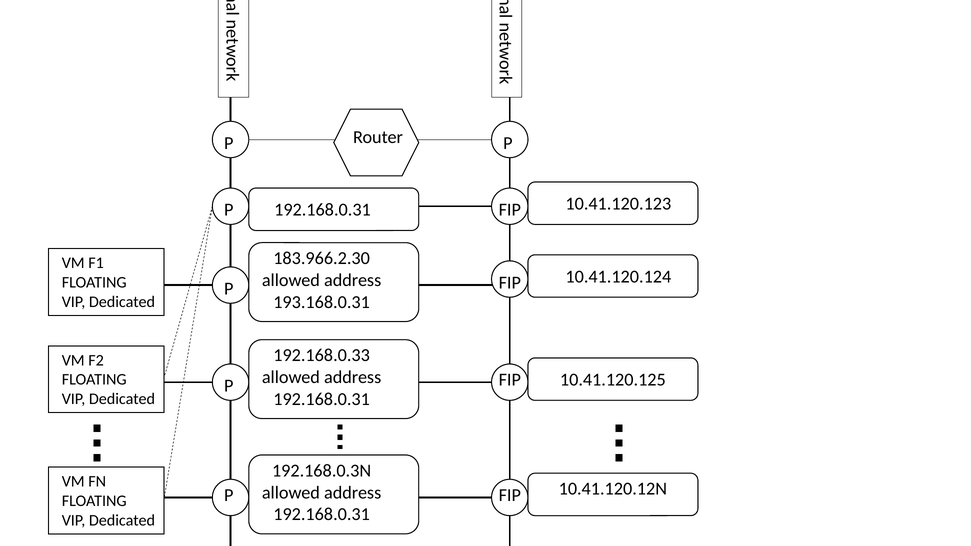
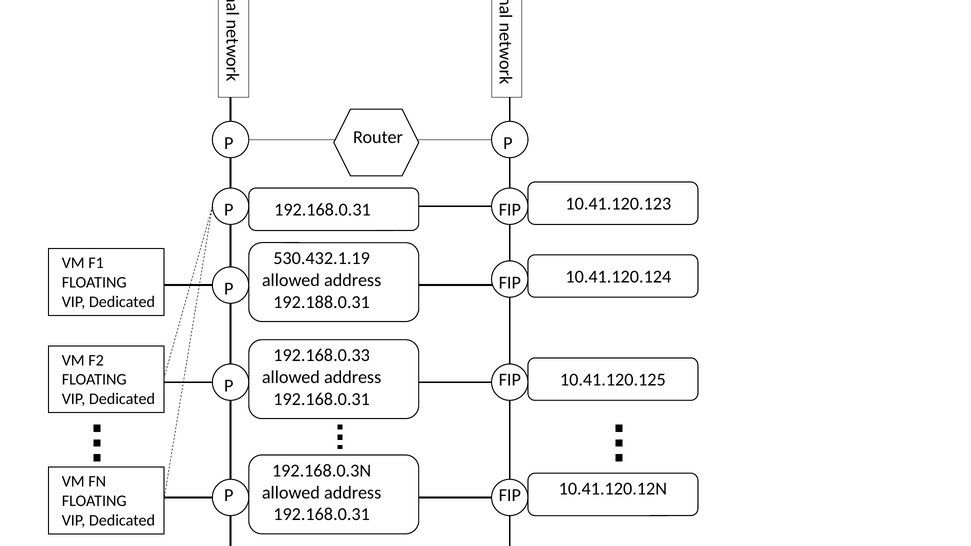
183.966.2.30: 183.966.2.30 -> 530.432.1.19
193.168.0.31: 193.168.0.31 -> 192.188.0.31
